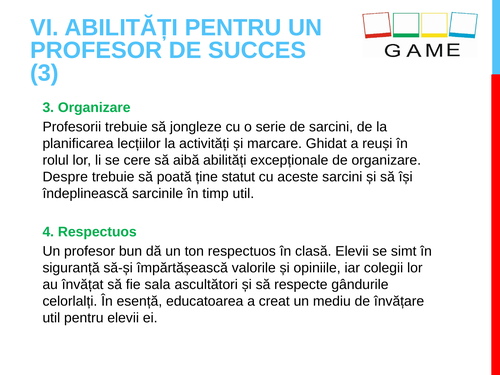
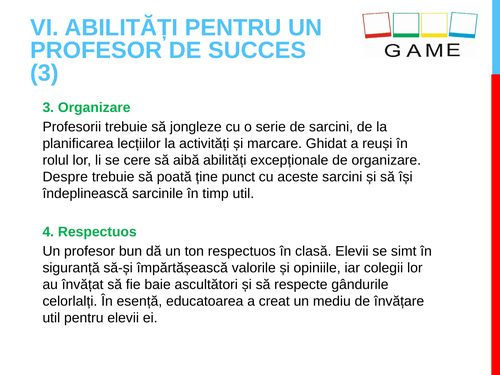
statut: statut -> punct
sala: sala -> baie
